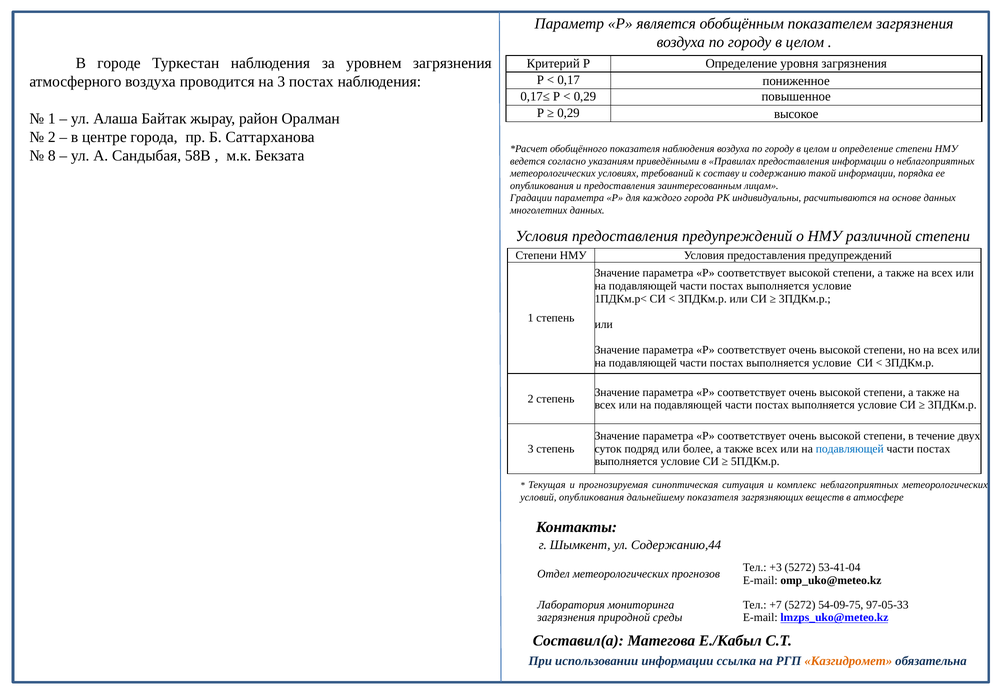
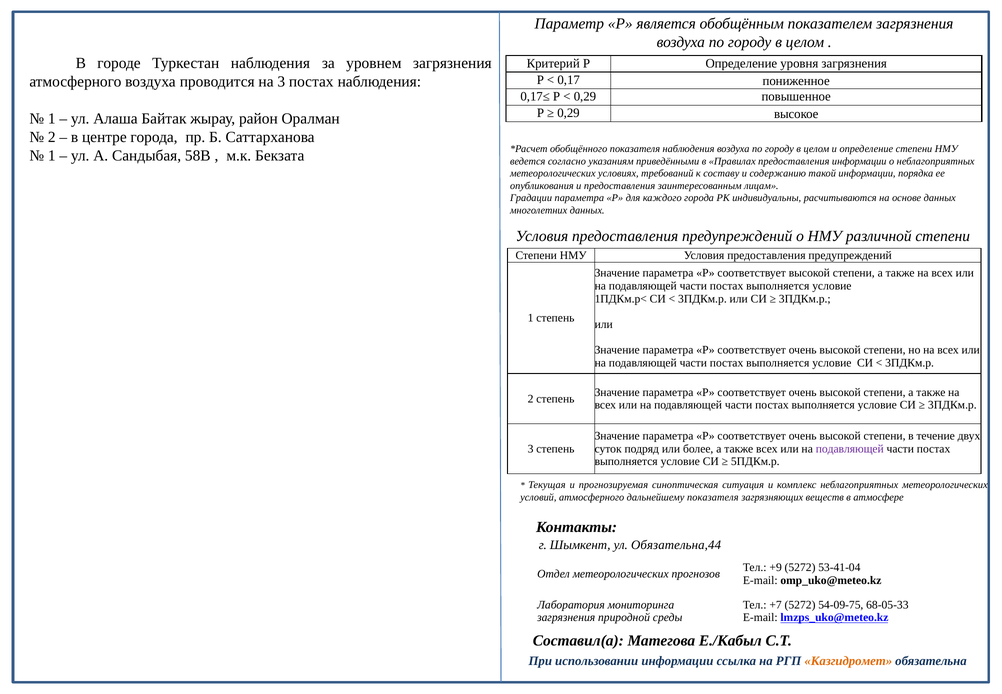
8 at (52, 156): 8 -> 1
подавляющей at (850, 449) colour: blue -> purple
условий опубликования: опубликования -> атмосферного
Содержанию,44: Содержанию,44 -> Обязательна,44
+3: +3 -> +9
97-05-33: 97-05-33 -> 68-05-33
